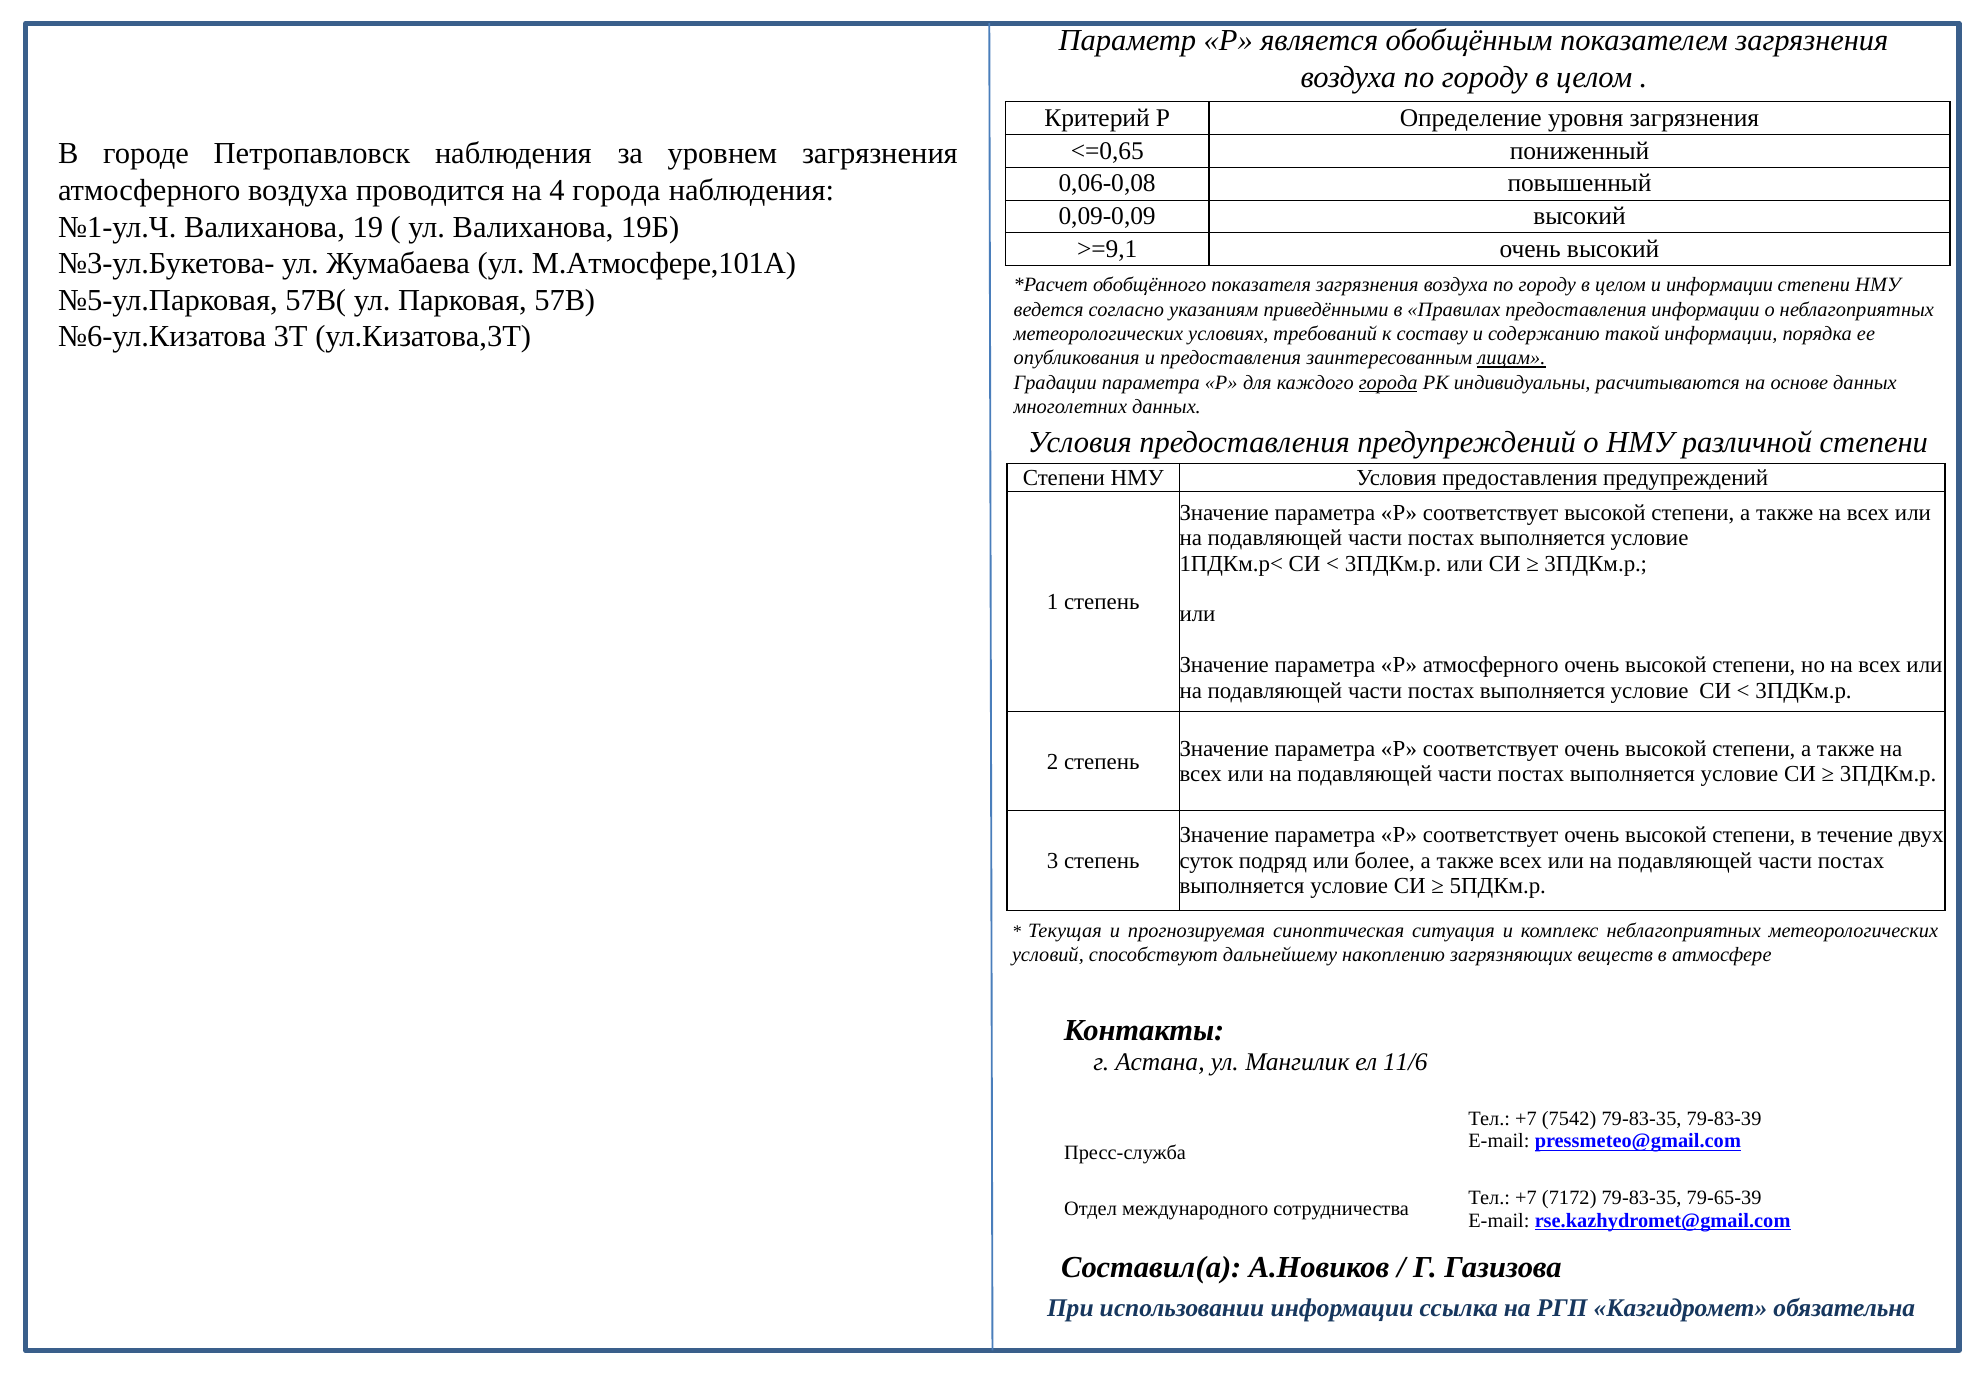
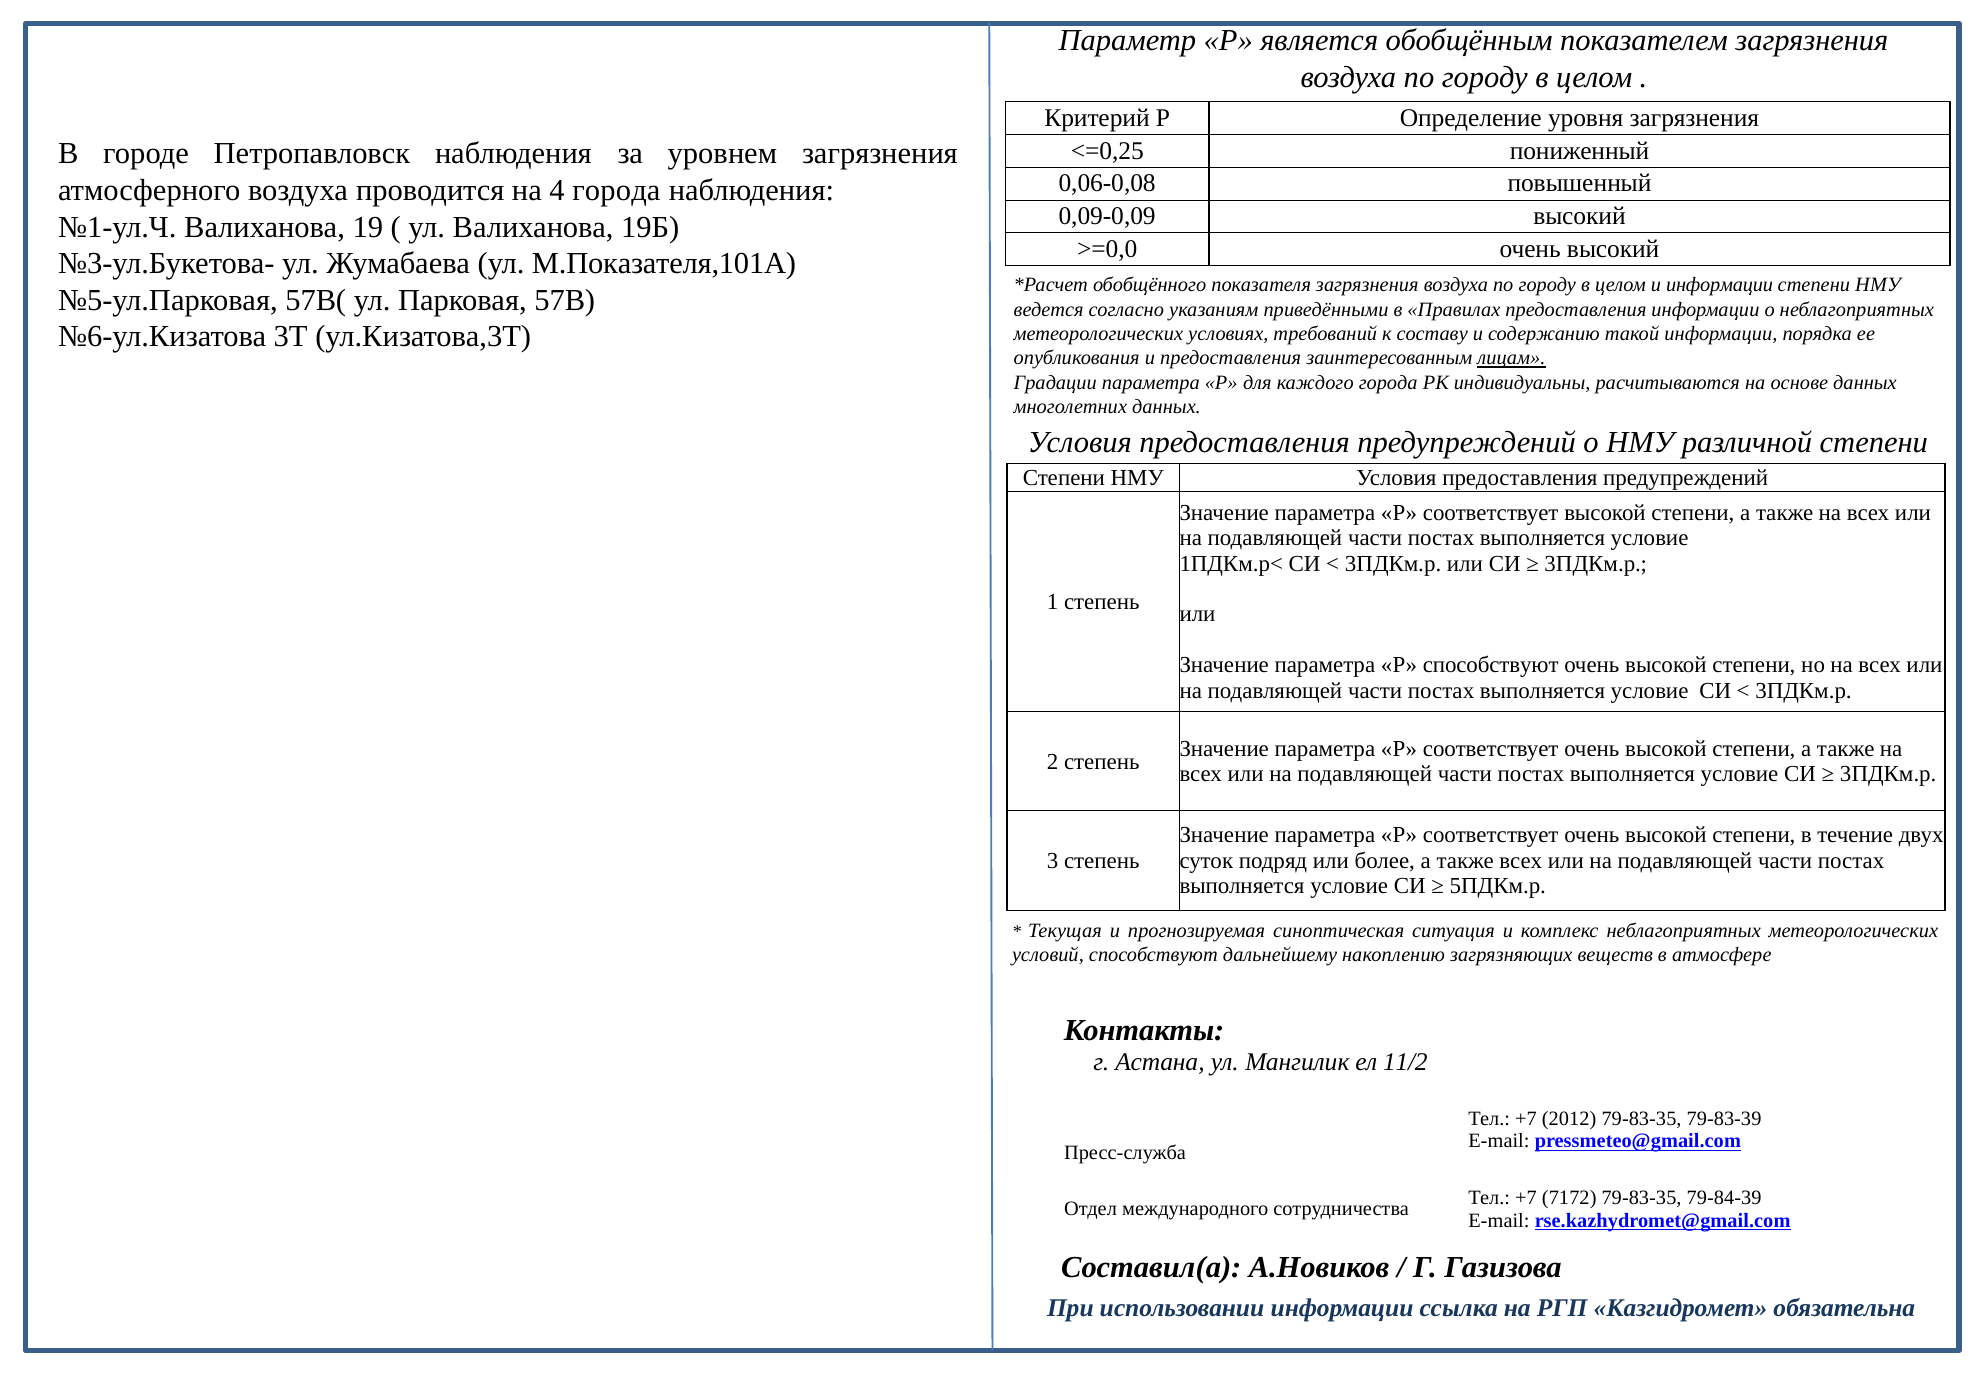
<=0,65: <=0,65 -> <=0,25
>=9,1: >=9,1 -> >=0,0
М.Атмосфере,101А: М.Атмосфере,101А -> М.Показателя,101А
города at (1388, 383) underline: present -> none
Р атмосферного: атмосферного -> способствуют
11/6: 11/6 -> 11/2
7542: 7542 -> 2012
79-65-39: 79-65-39 -> 79-84-39
